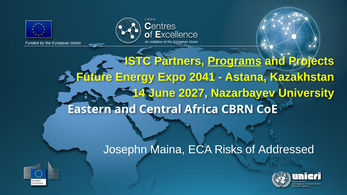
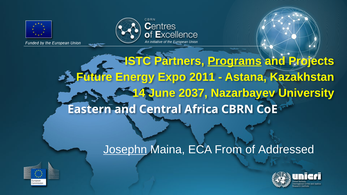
2041: 2041 -> 2011
2027: 2027 -> 2037
Josephn underline: none -> present
Risks: Risks -> From
